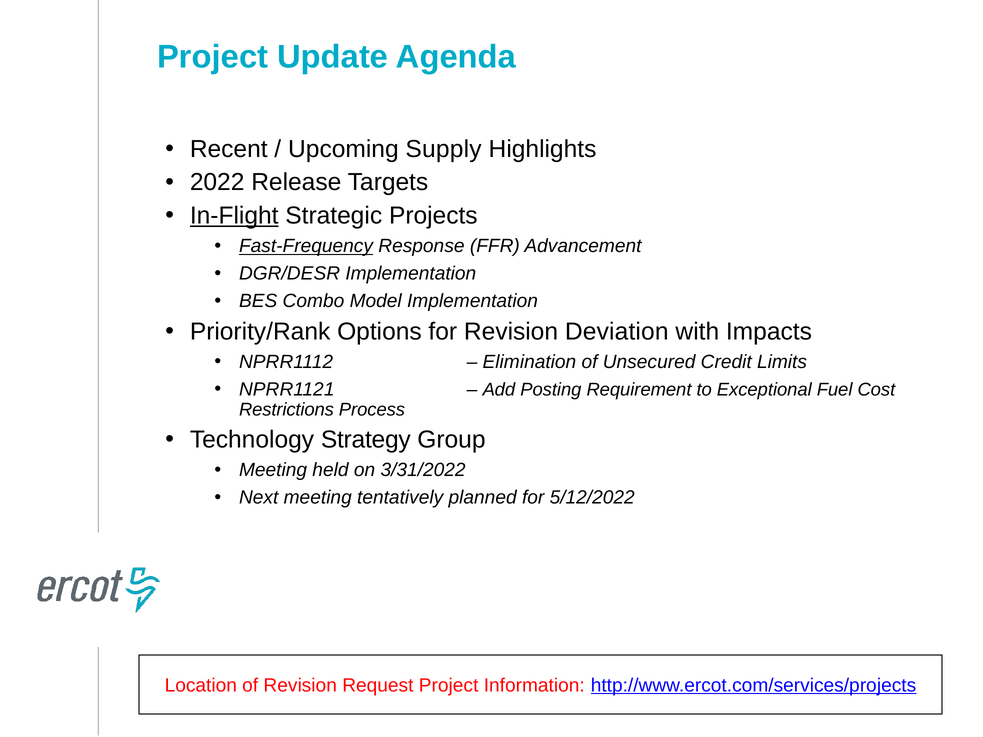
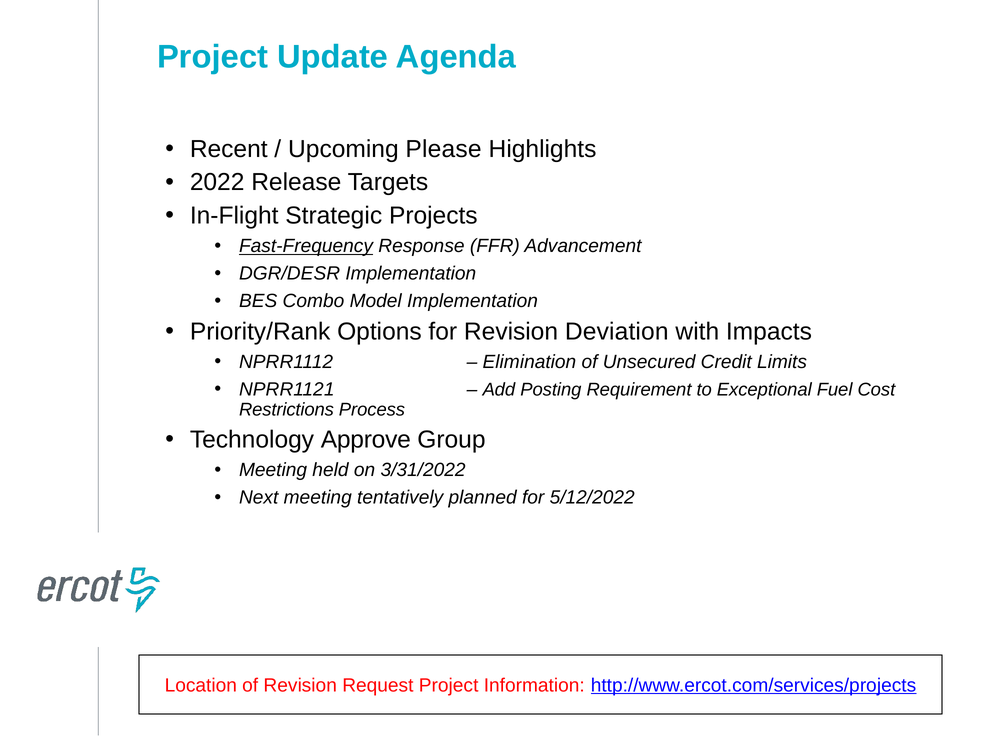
Supply: Supply -> Please
In-Flight underline: present -> none
Strategy: Strategy -> Approve
